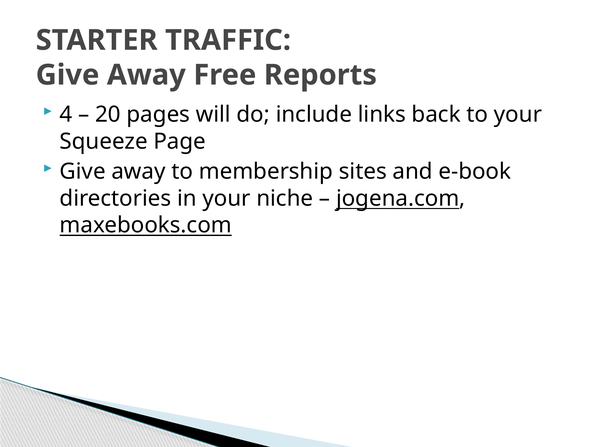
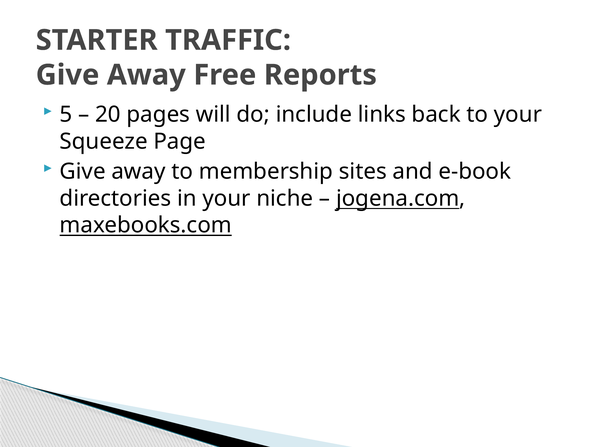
4: 4 -> 5
